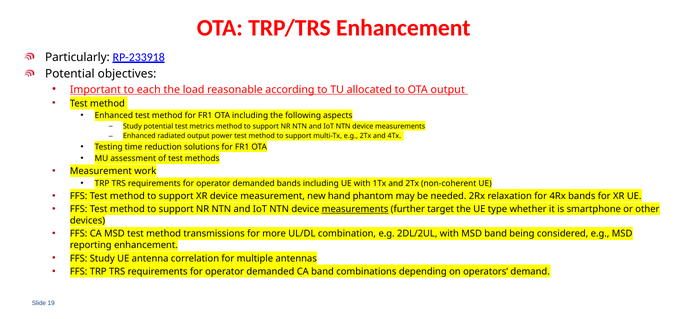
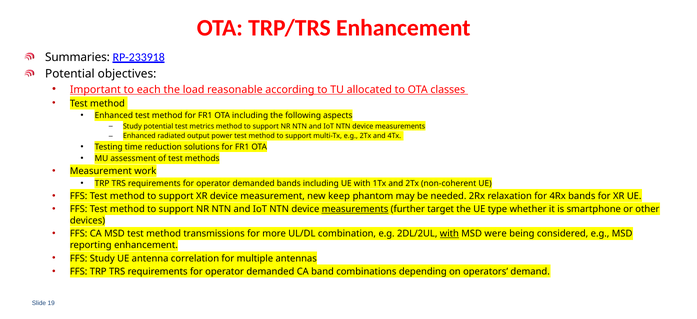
Particularly: Particularly -> Summaries
OTA output: output -> classes
hand: hand -> keep
with at (449, 234) underline: none -> present
MSD band: band -> were
